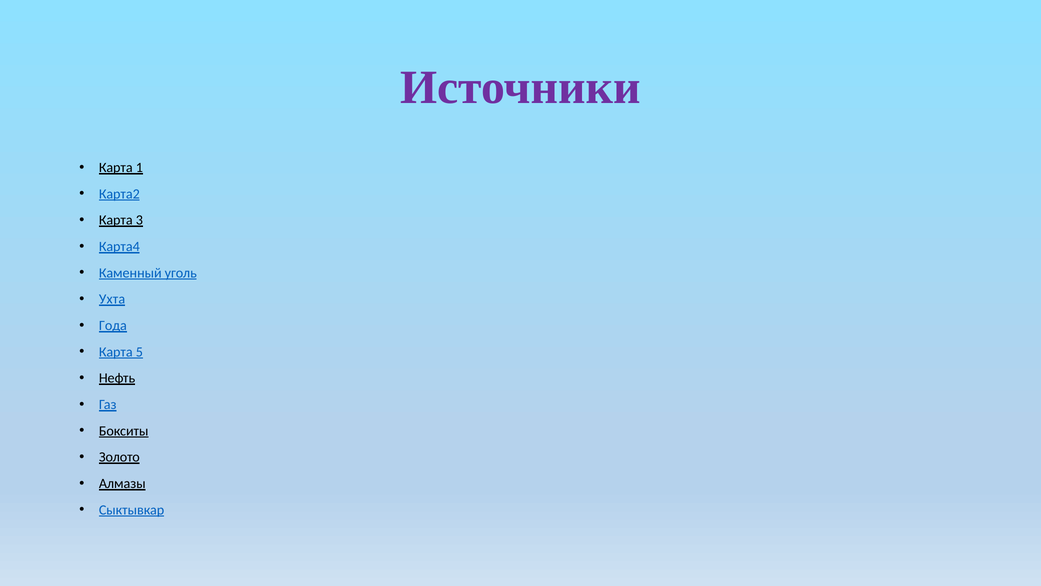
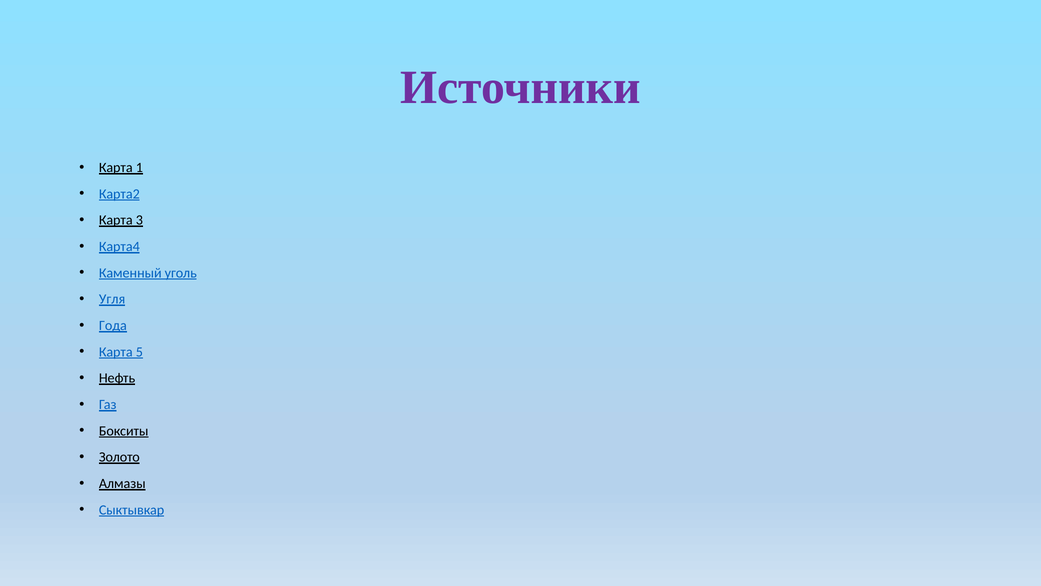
Ухта: Ухта -> Угля
